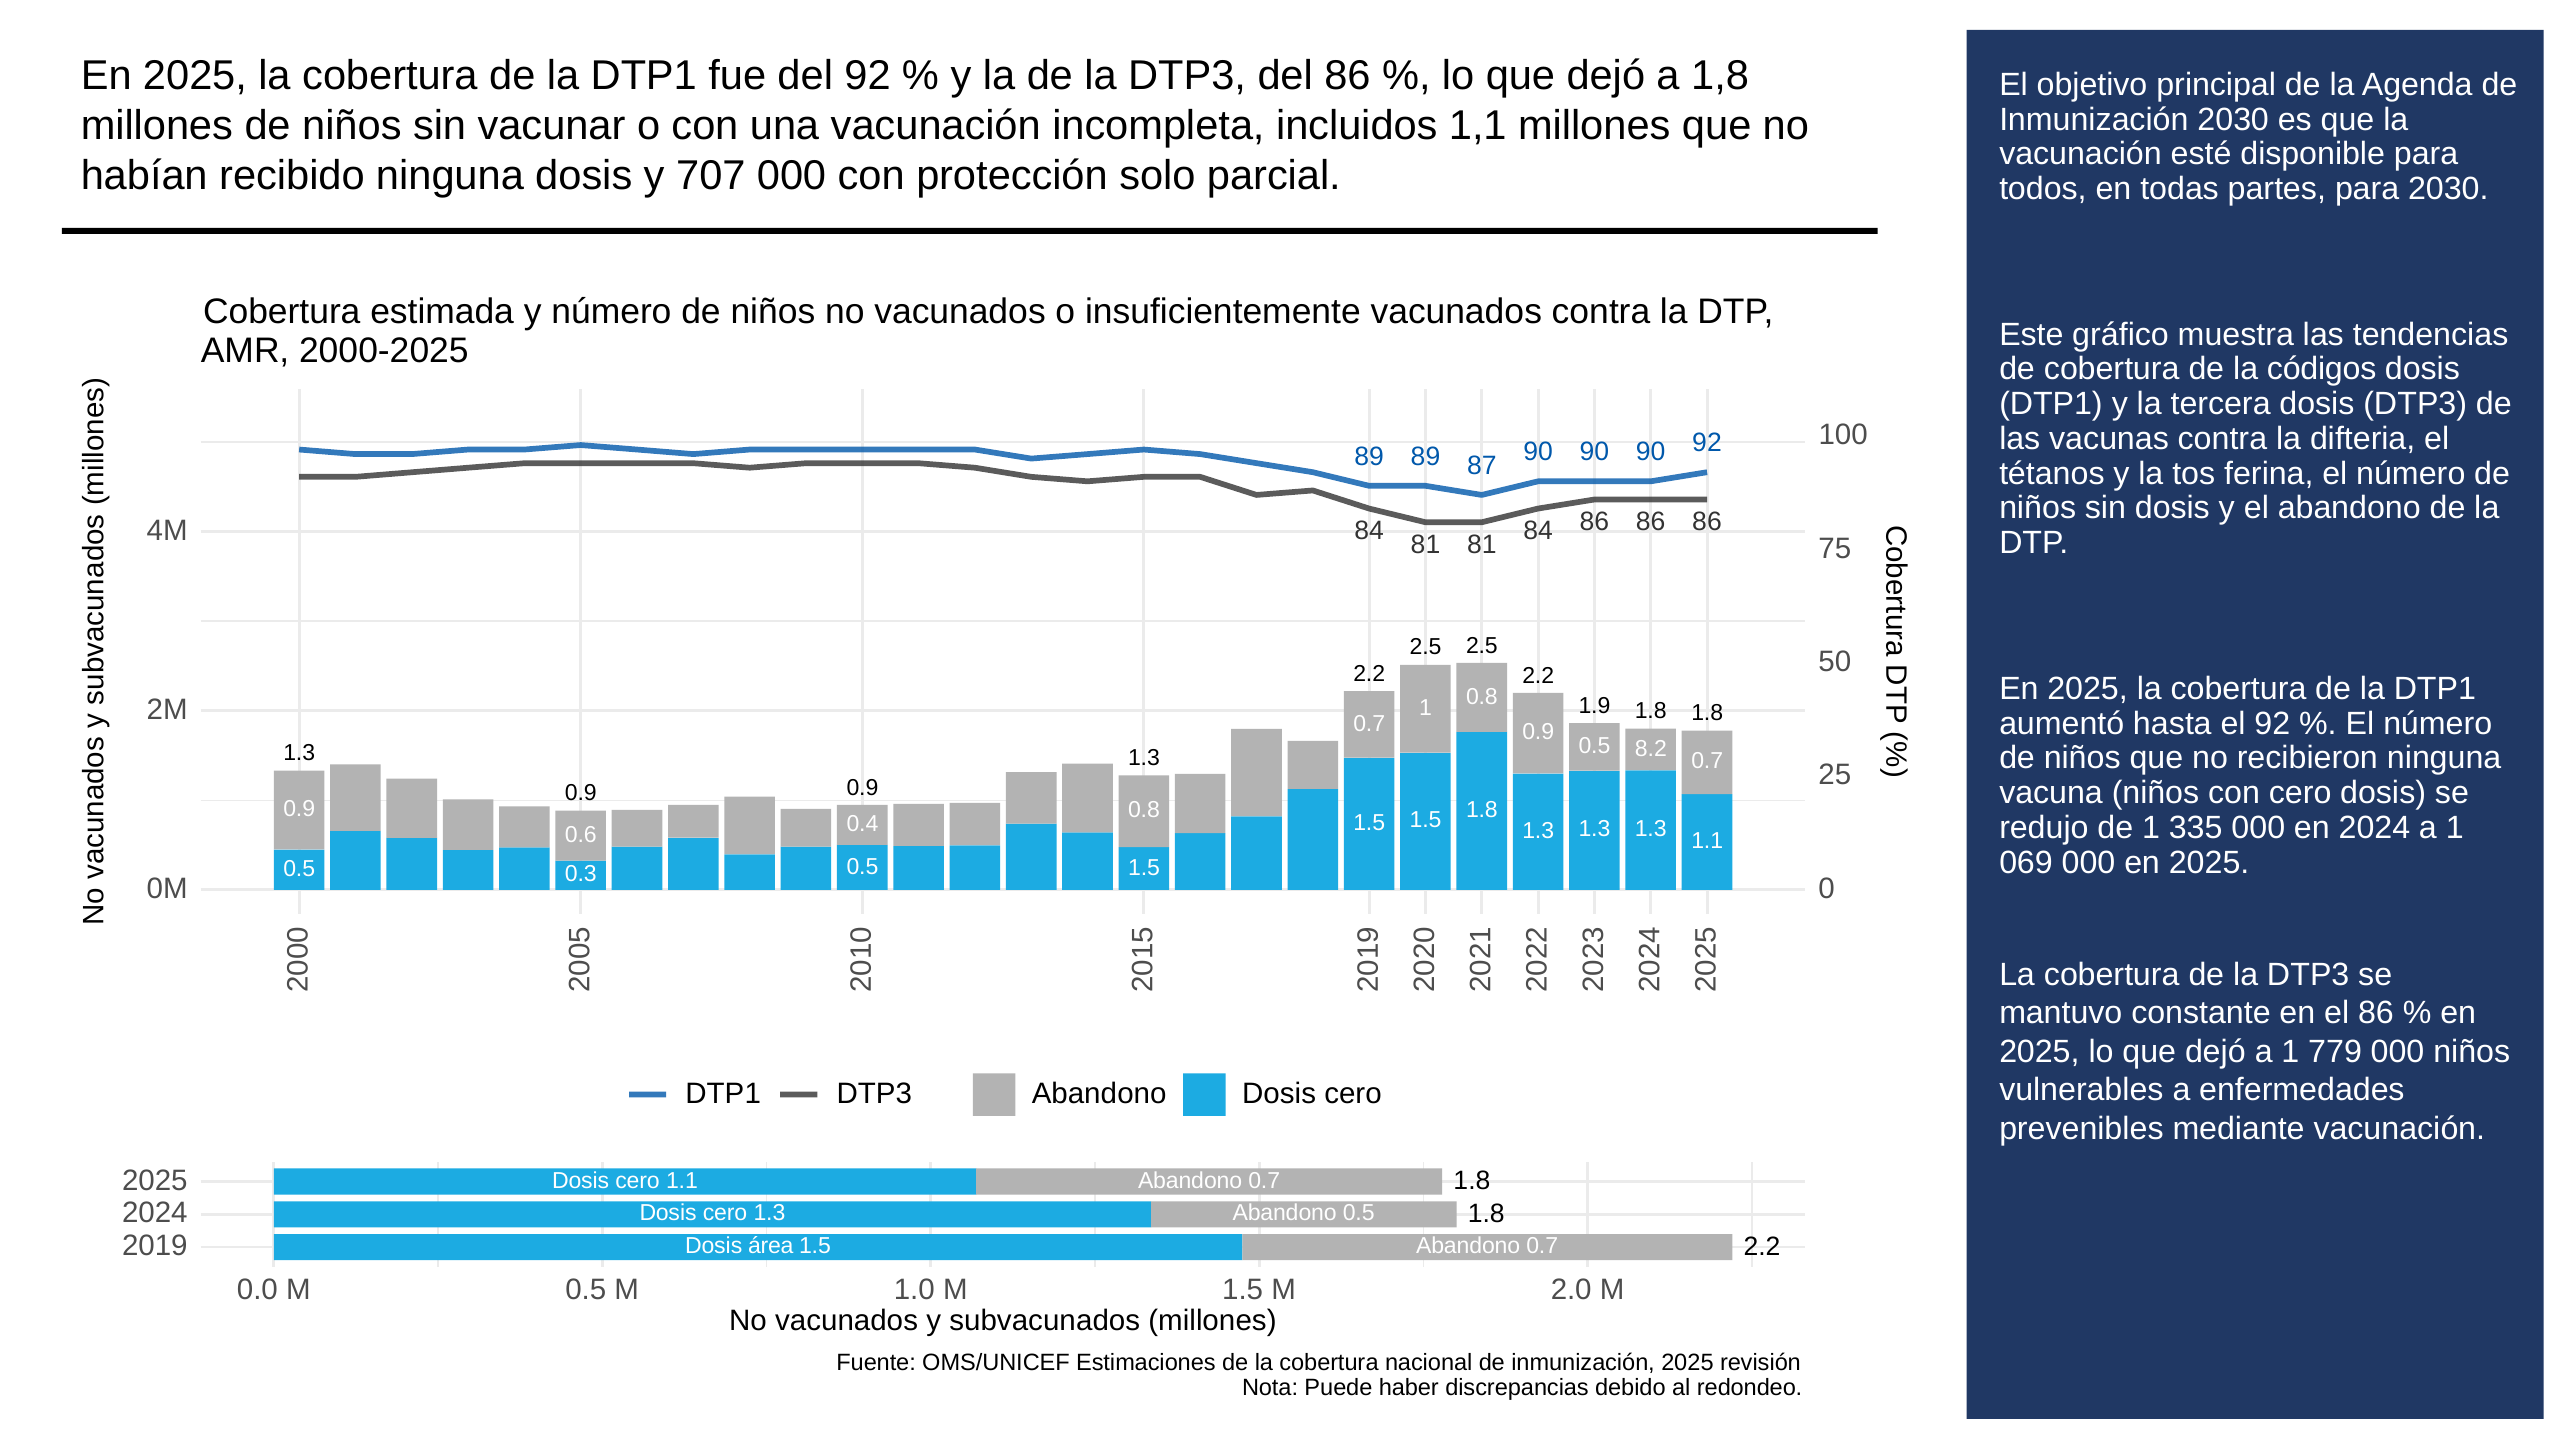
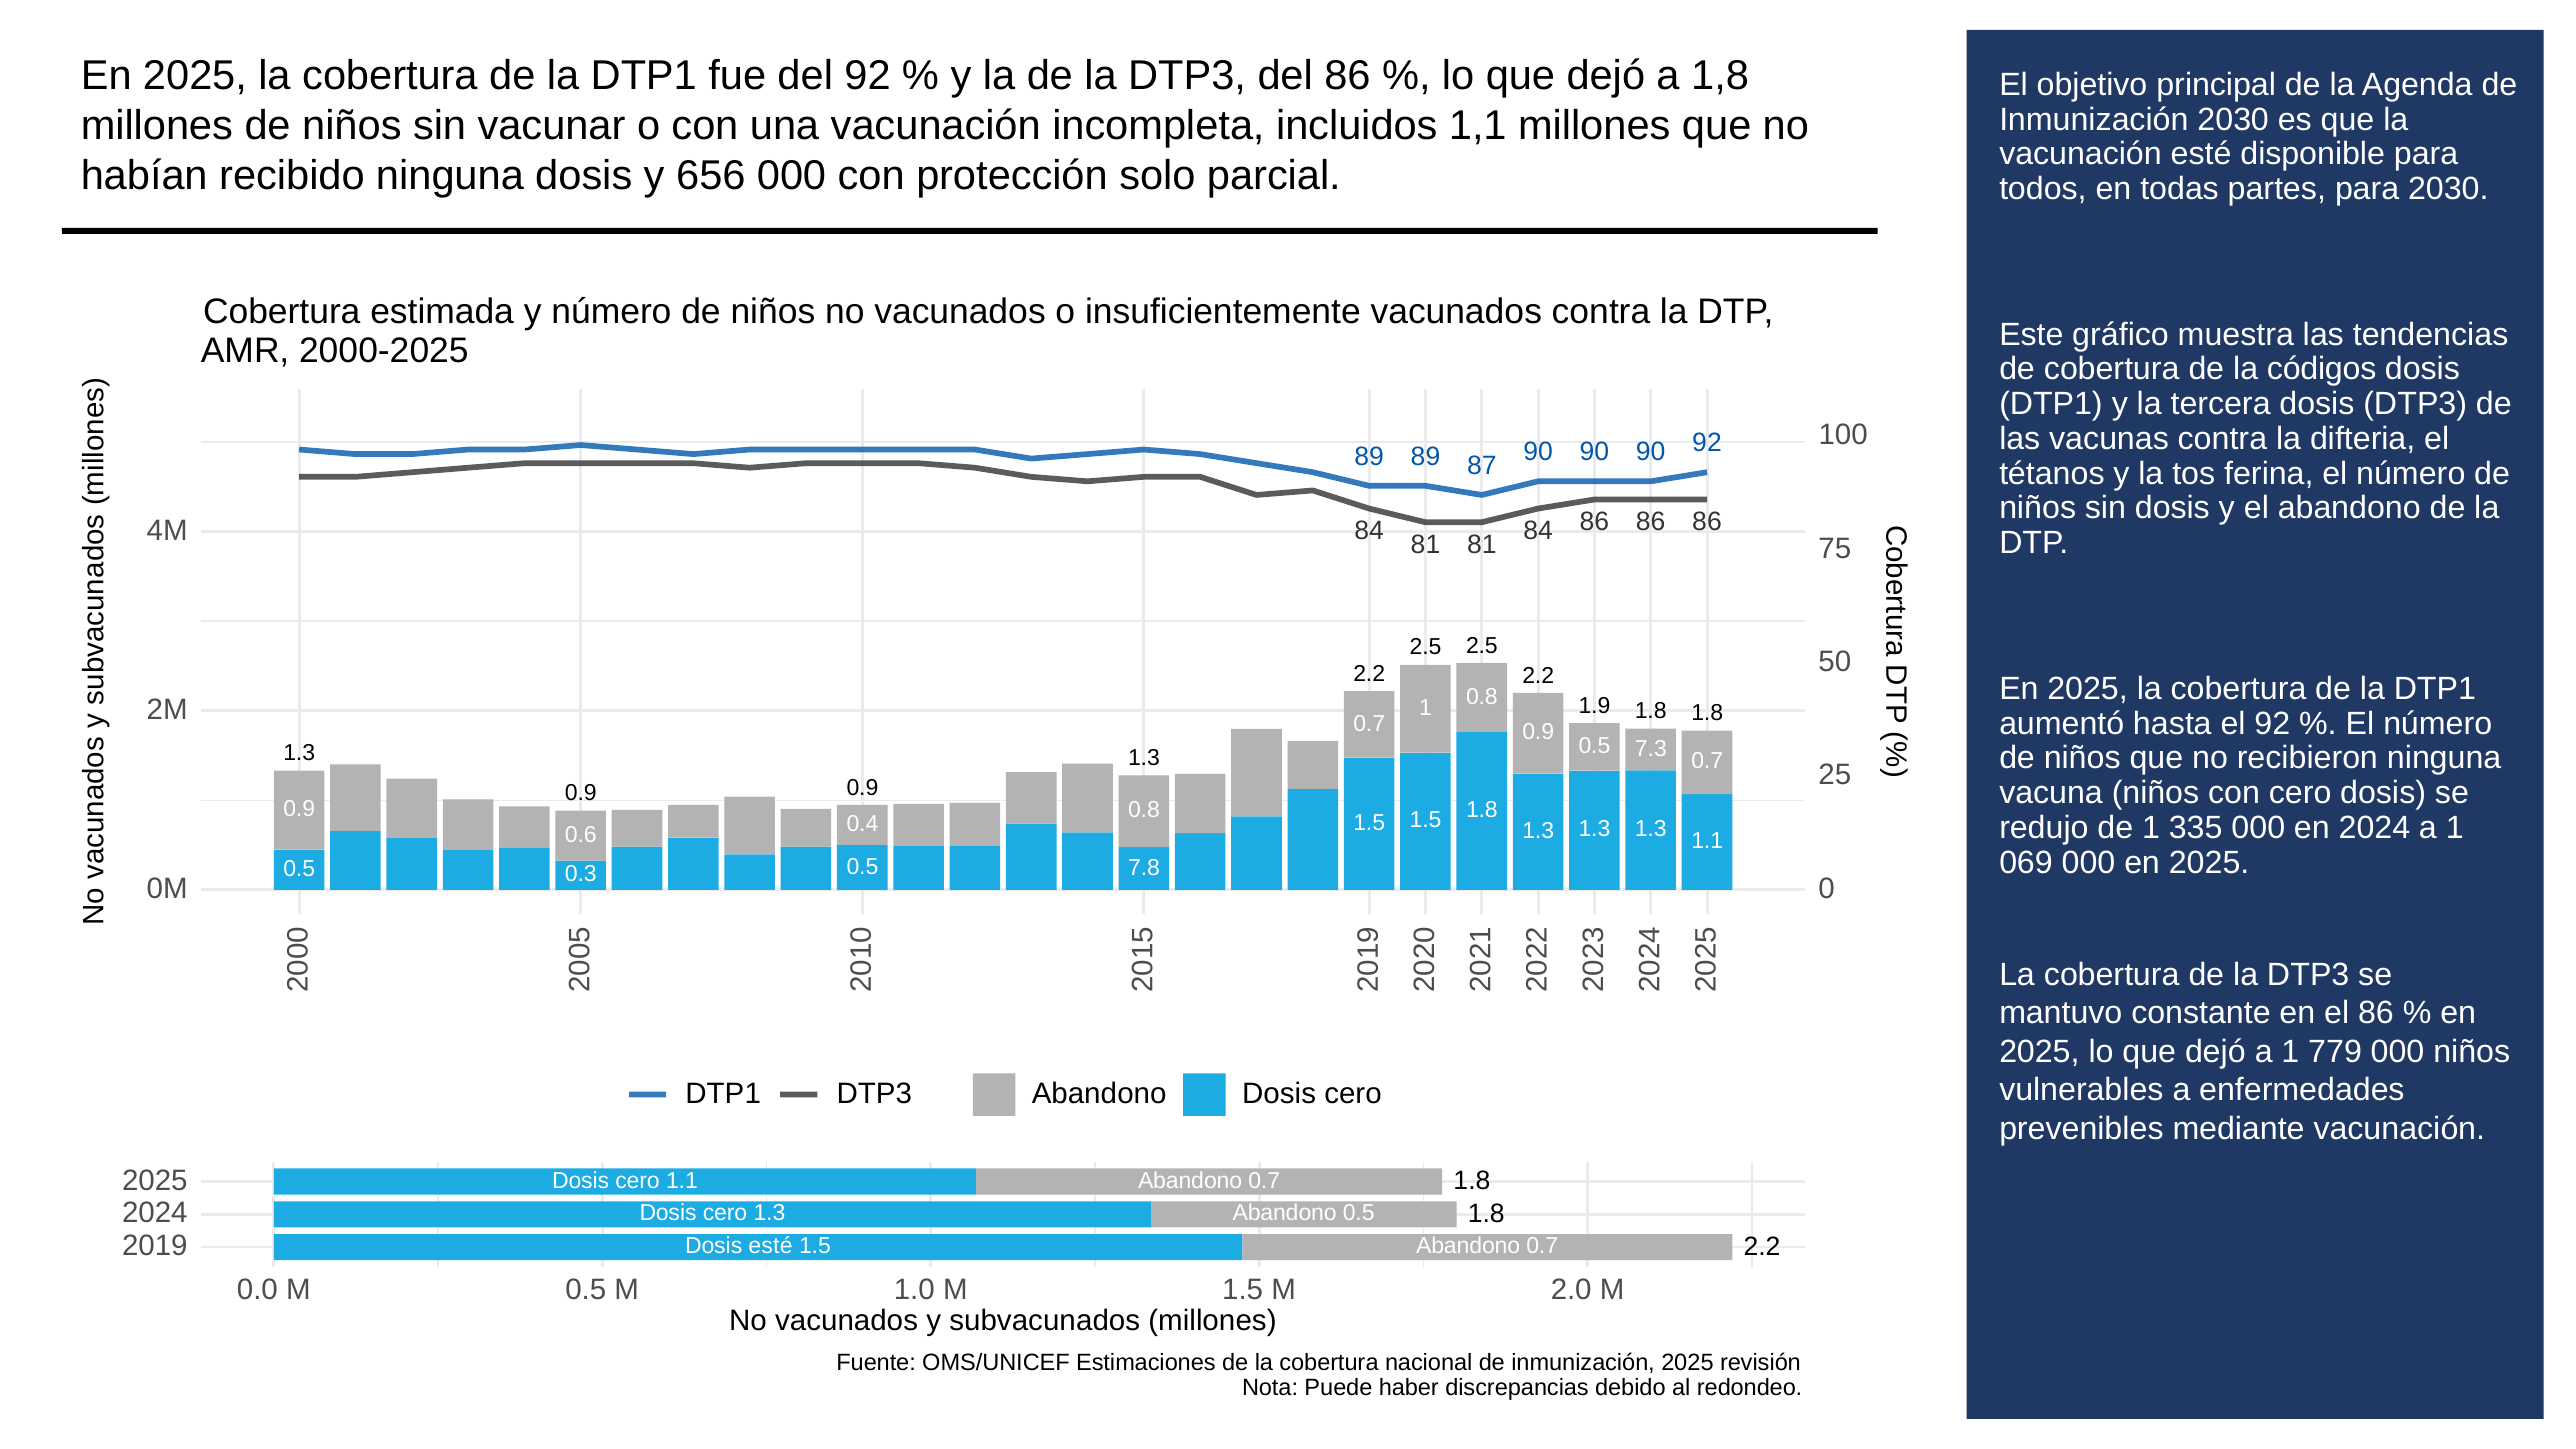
707: 707 -> 656
8.2: 8.2 -> 7.3
0.5 1.5: 1.5 -> 7.8
Dosis área: área -> esté
